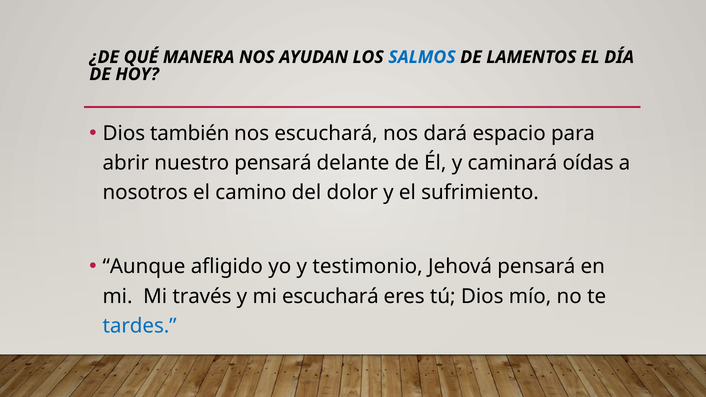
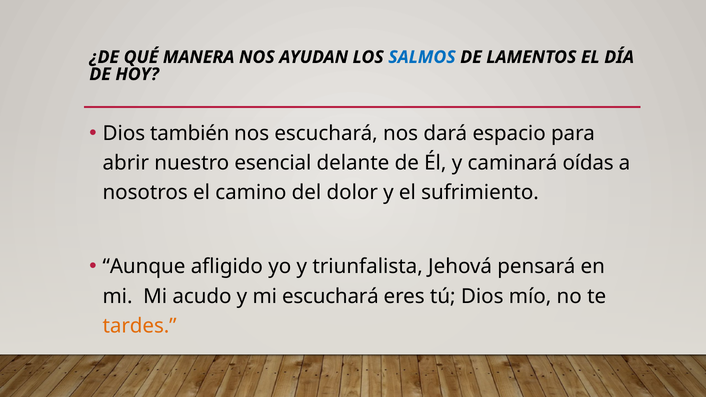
nuestro pensará: pensará -> esencial
testimonio: testimonio -> triunfalista
través: través -> acudo
tardes colour: blue -> orange
